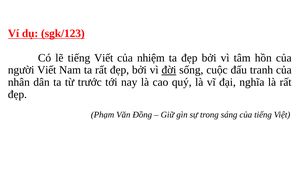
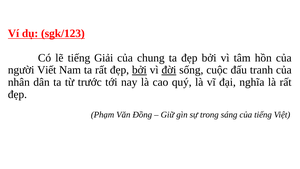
tiếng Viết: Viết -> Giải
nhiệm: nhiệm -> chung
bởi at (139, 70) underline: none -> present
